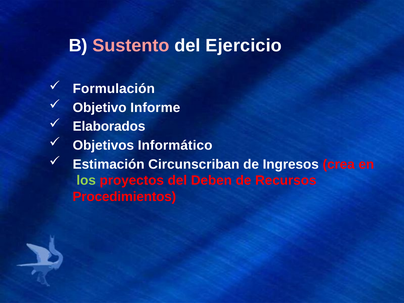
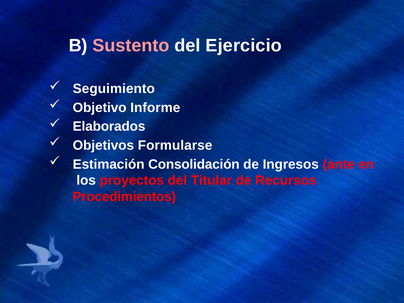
Formulación: Formulación -> Seguimiento
Informático: Informático -> Formularse
Circunscriban: Circunscriban -> Consolidación
crea: crea -> ante
los colour: light green -> white
Deben: Deben -> Titular
